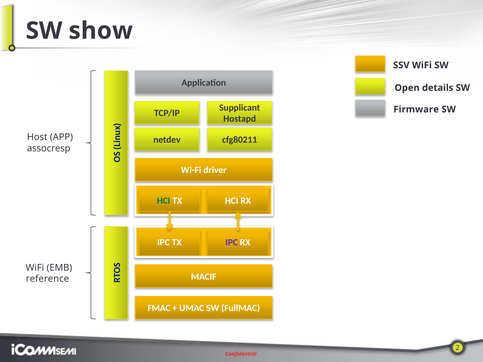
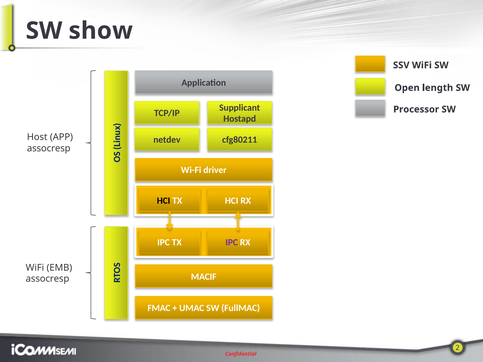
details: details -> length
Firmware: Firmware -> Processor
HCI at (164, 201) colour: green -> black
reference at (47, 279): reference -> assocresp
